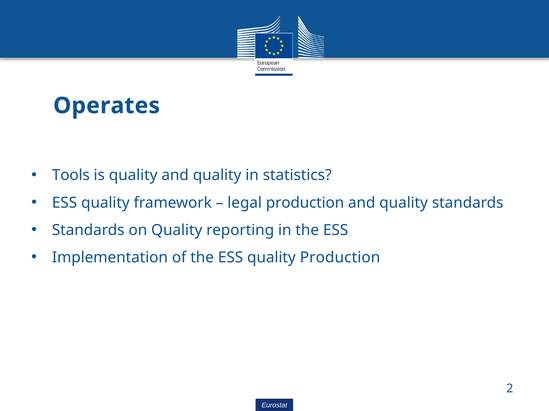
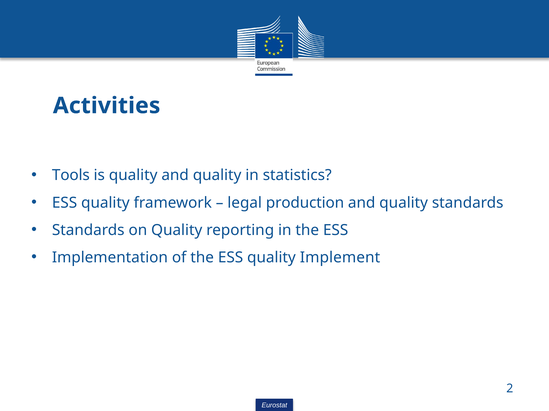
Operates: Operates -> Activities
quality Production: Production -> Implement
